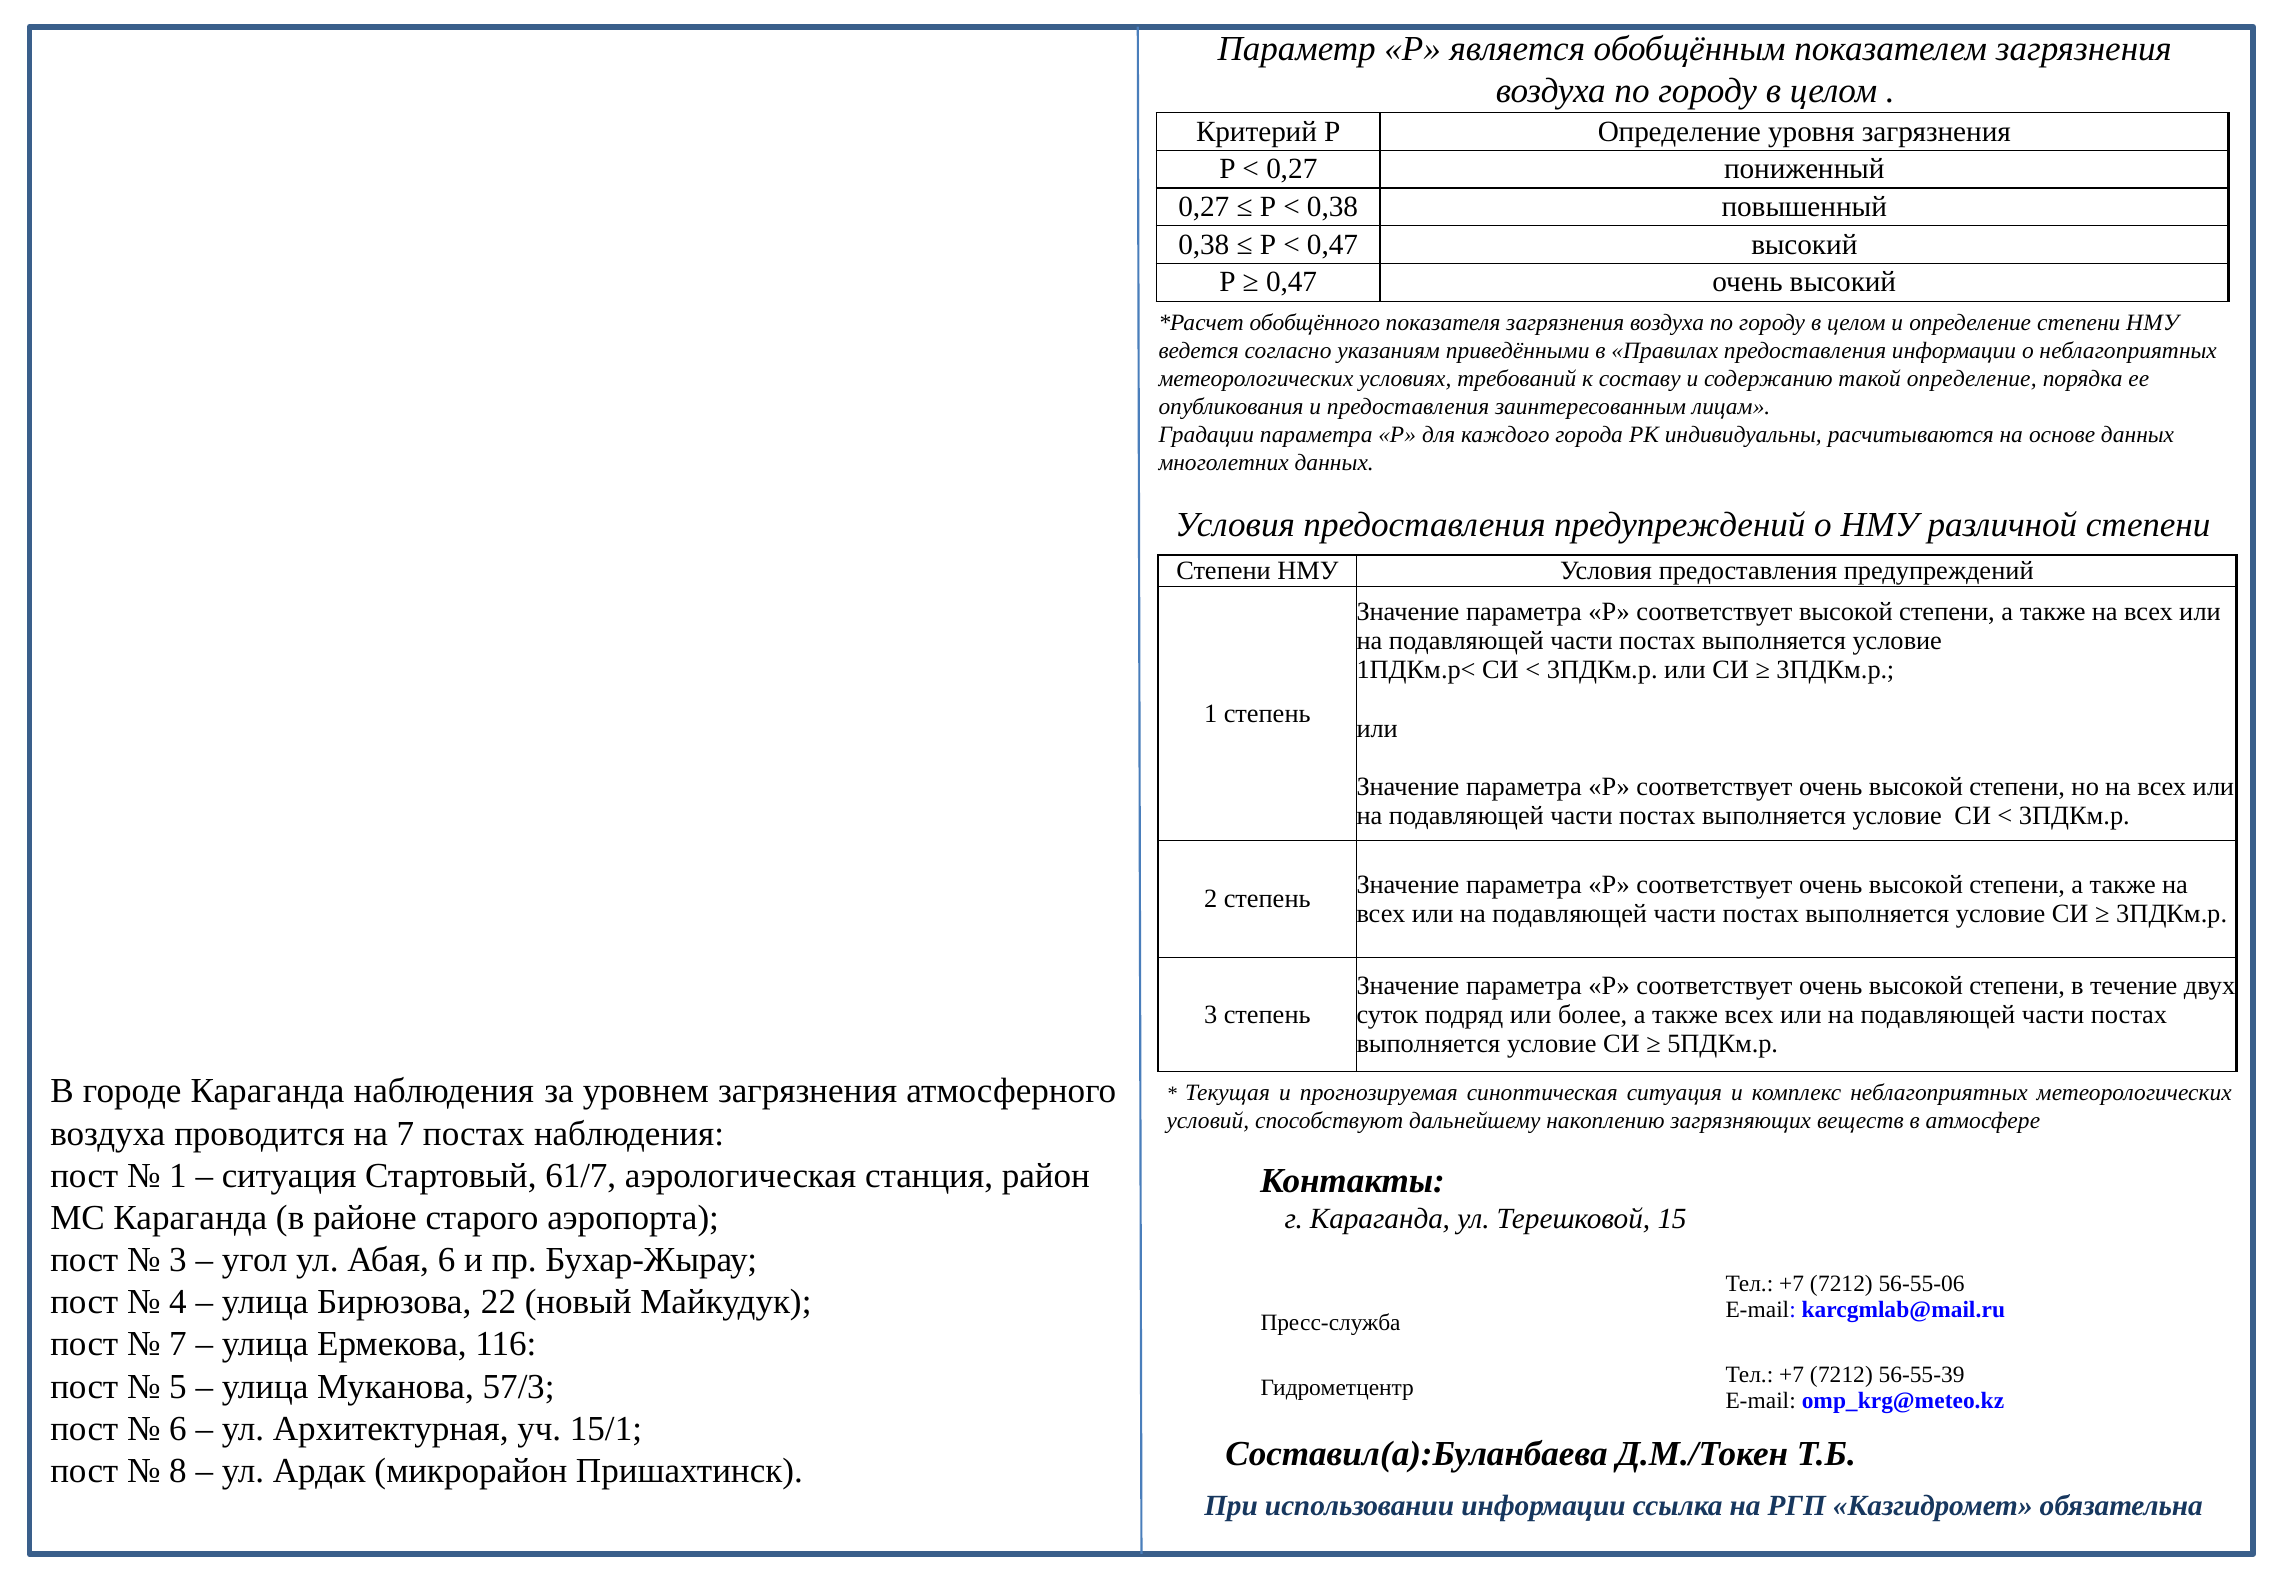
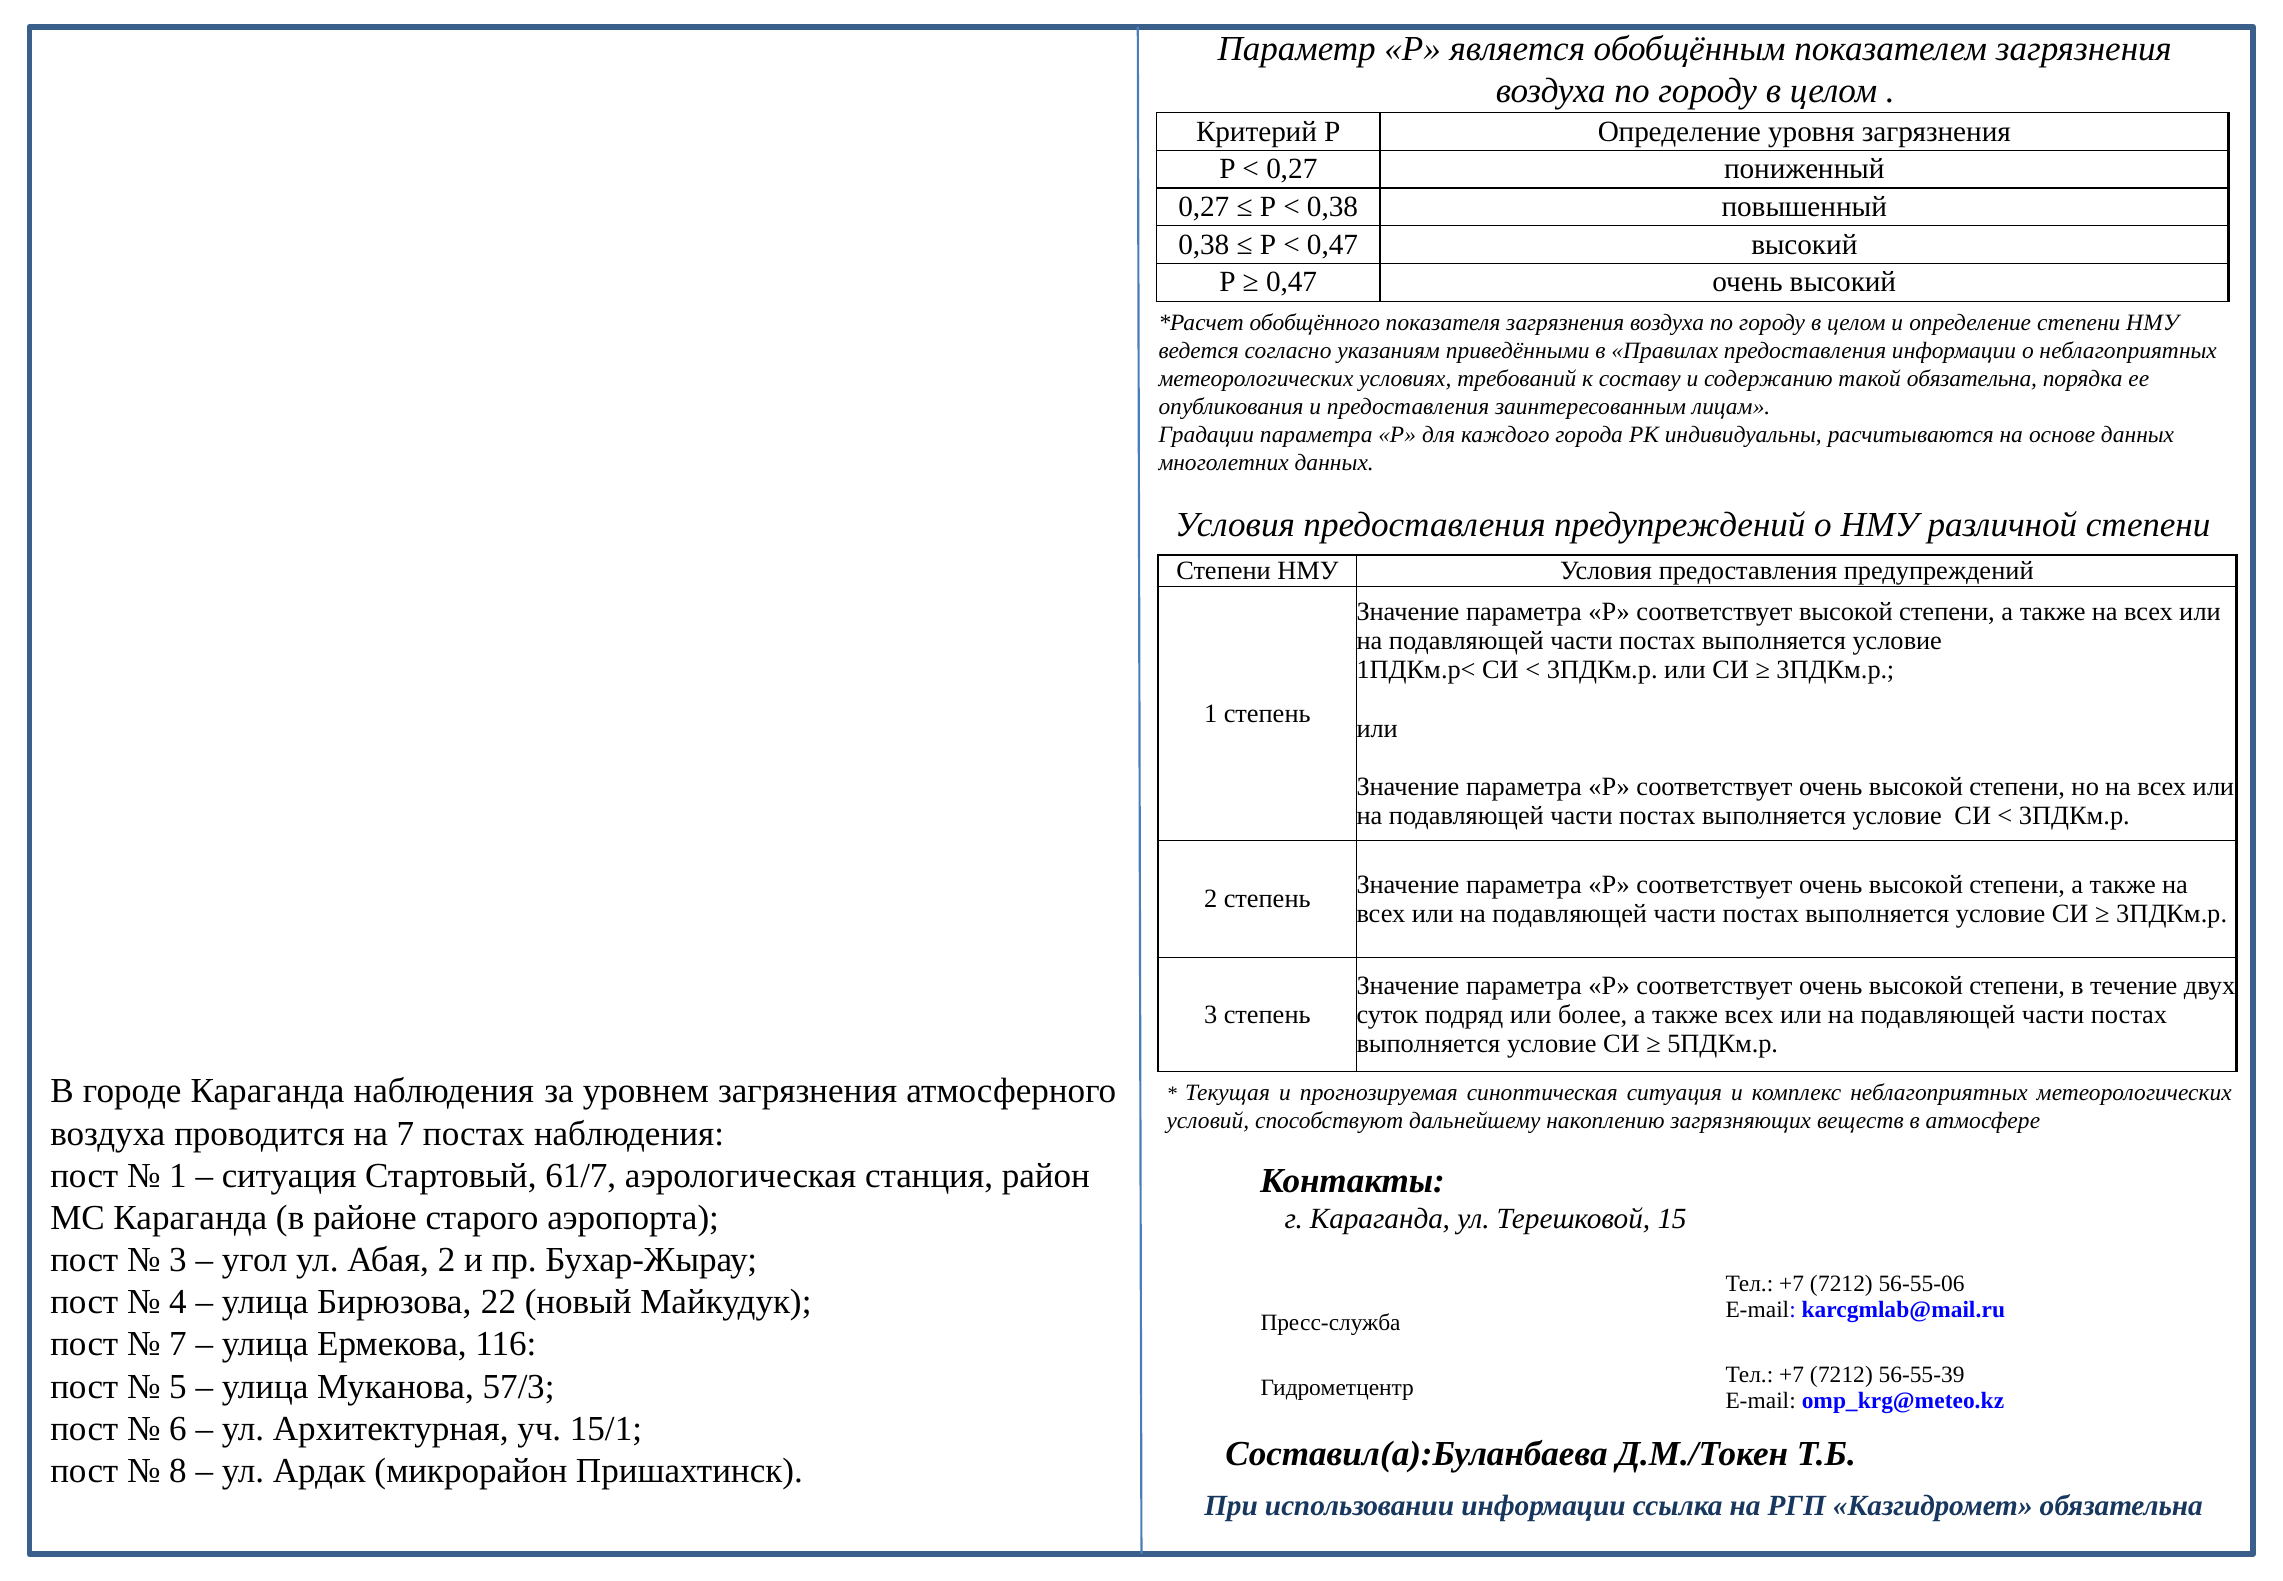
такой определение: определение -> обязательна
Абая 6: 6 -> 2
